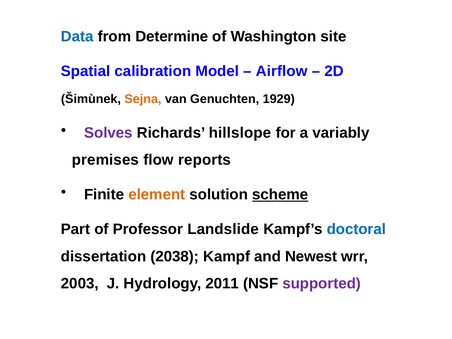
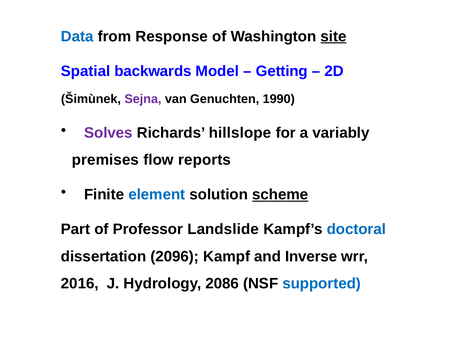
Determine: Determine -> Response
site underline: none -> present
calibration: calibration -> backwards
Airflow: Airflow -> Getting
Sejna colour: orange -> purple
1929: 1929 -> 1990
element colour: orange -> blue
2038: 2038 -> 2096
Newest: Newest -> Inverse
2003: 2003 -> 2016
2011: 2011 -> 2086
supported colour: purple -> blue
